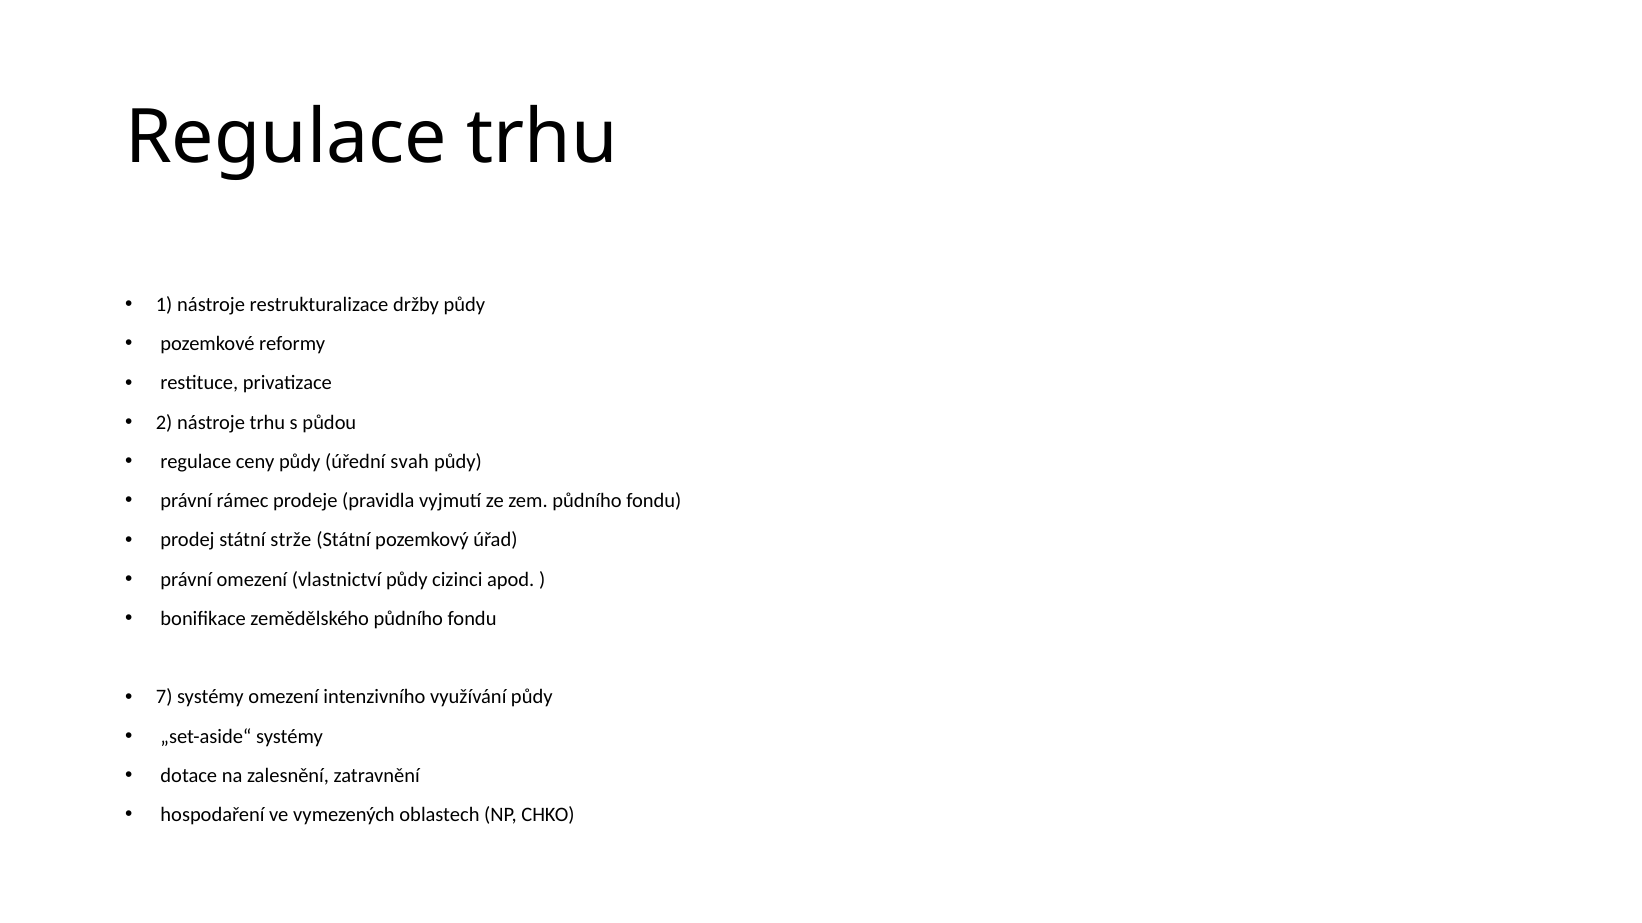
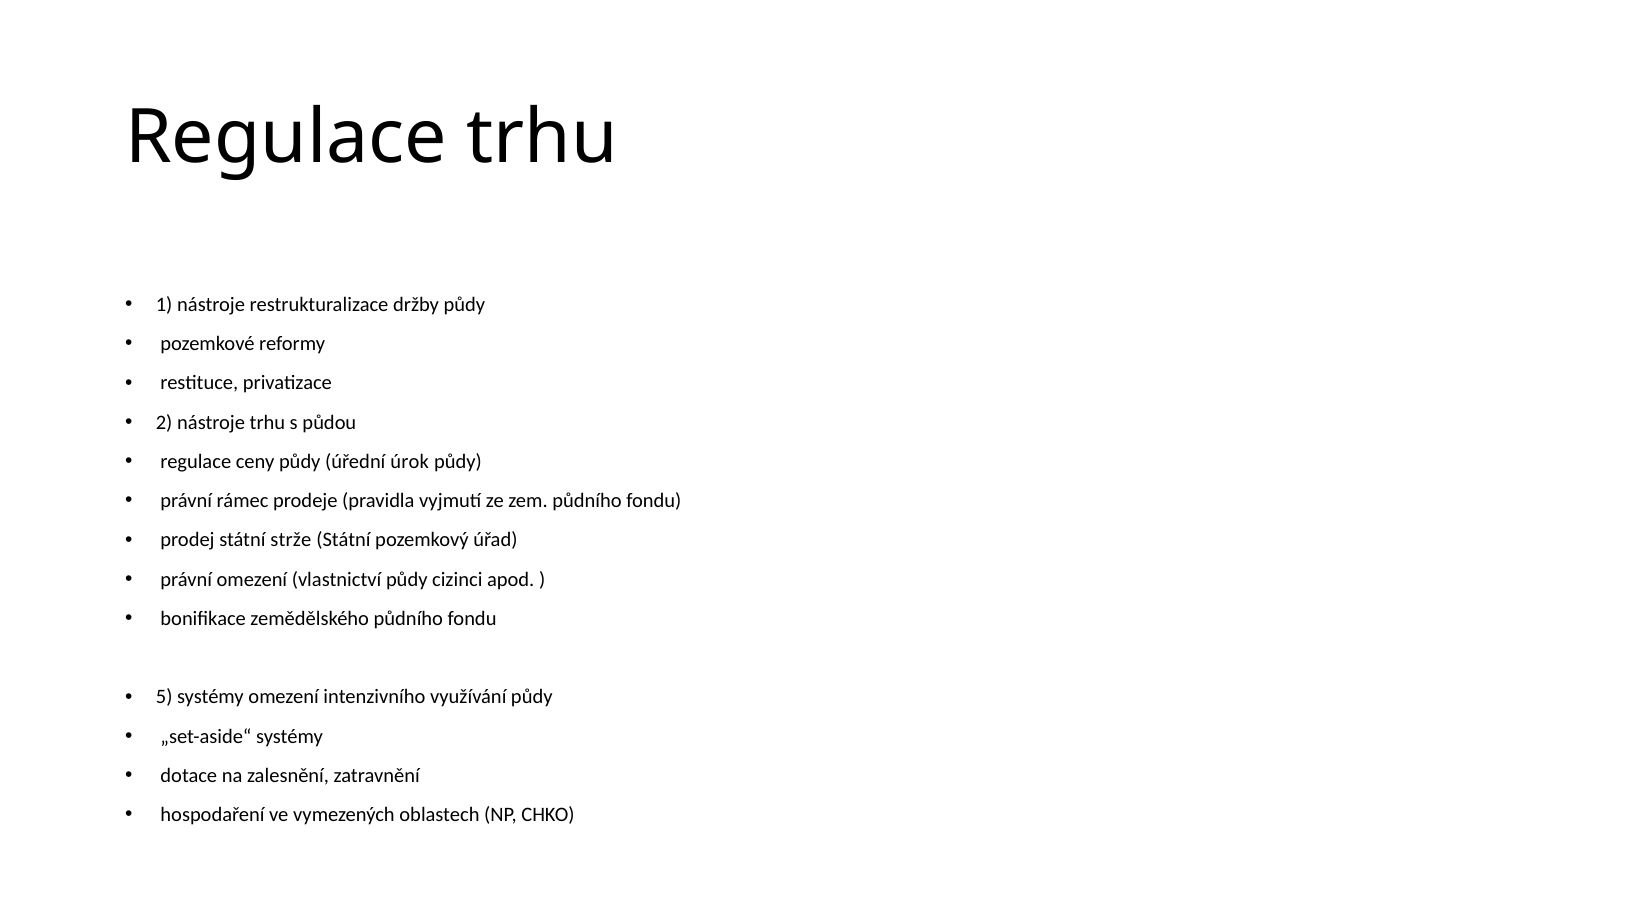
svah: svah -> úrok
7: 7 -> 5
